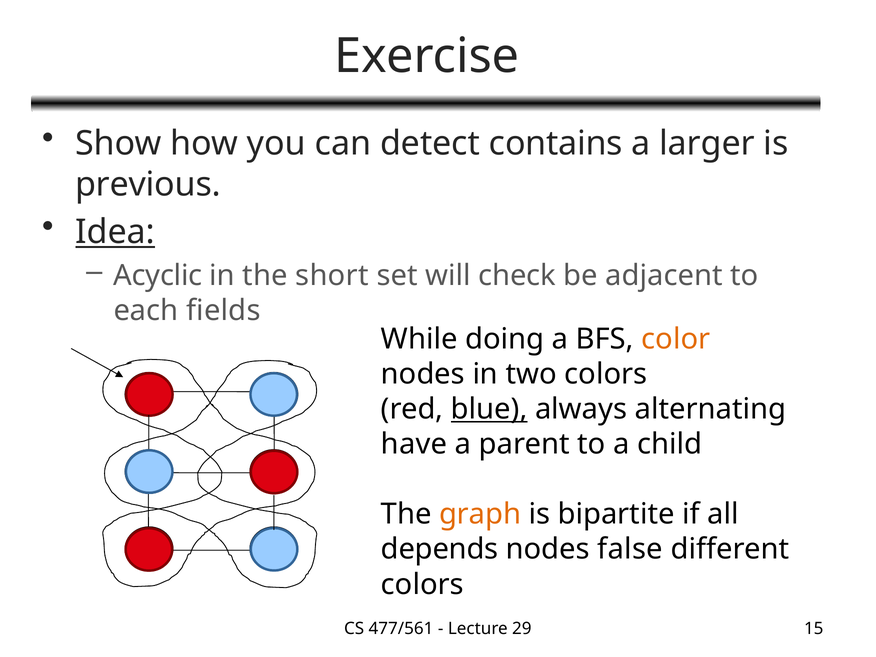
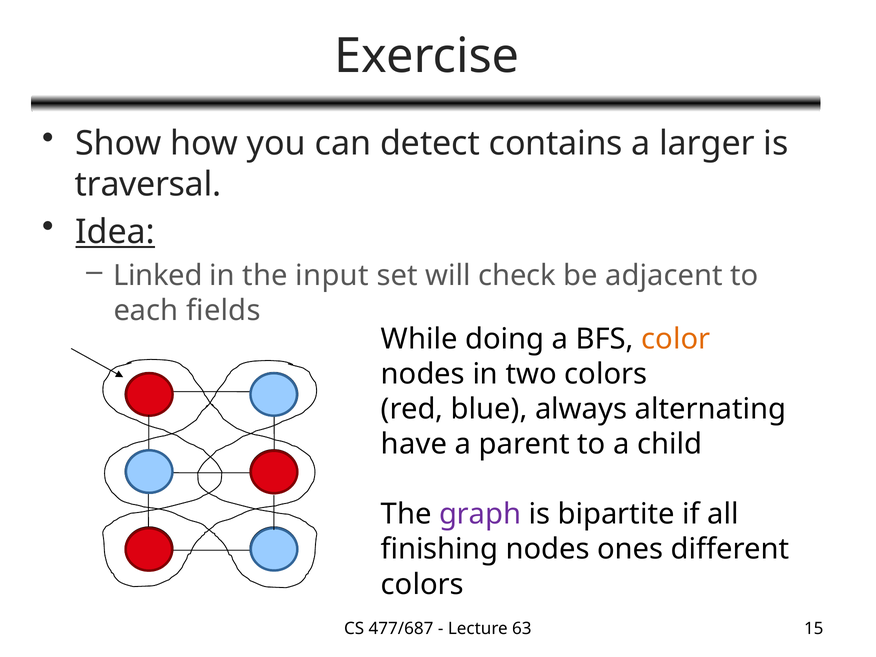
previous: previous -> traversal
Acyclic: Acyclic -> Linked
short: short -> input
blue underline: present -> none
graph colour: orange -> purple
depends: depends -> finishing
false: false -> ones
477/561: 477/561 -> 477/687
29: 29 -> 63
